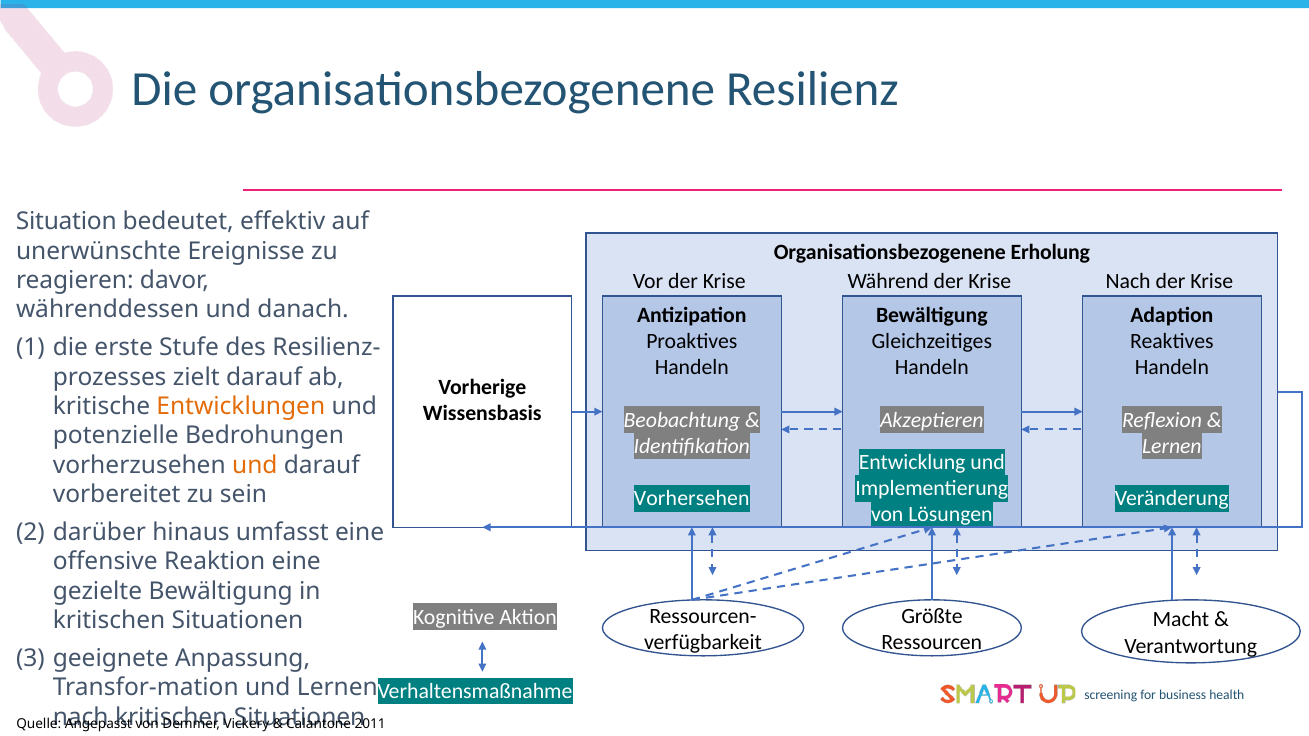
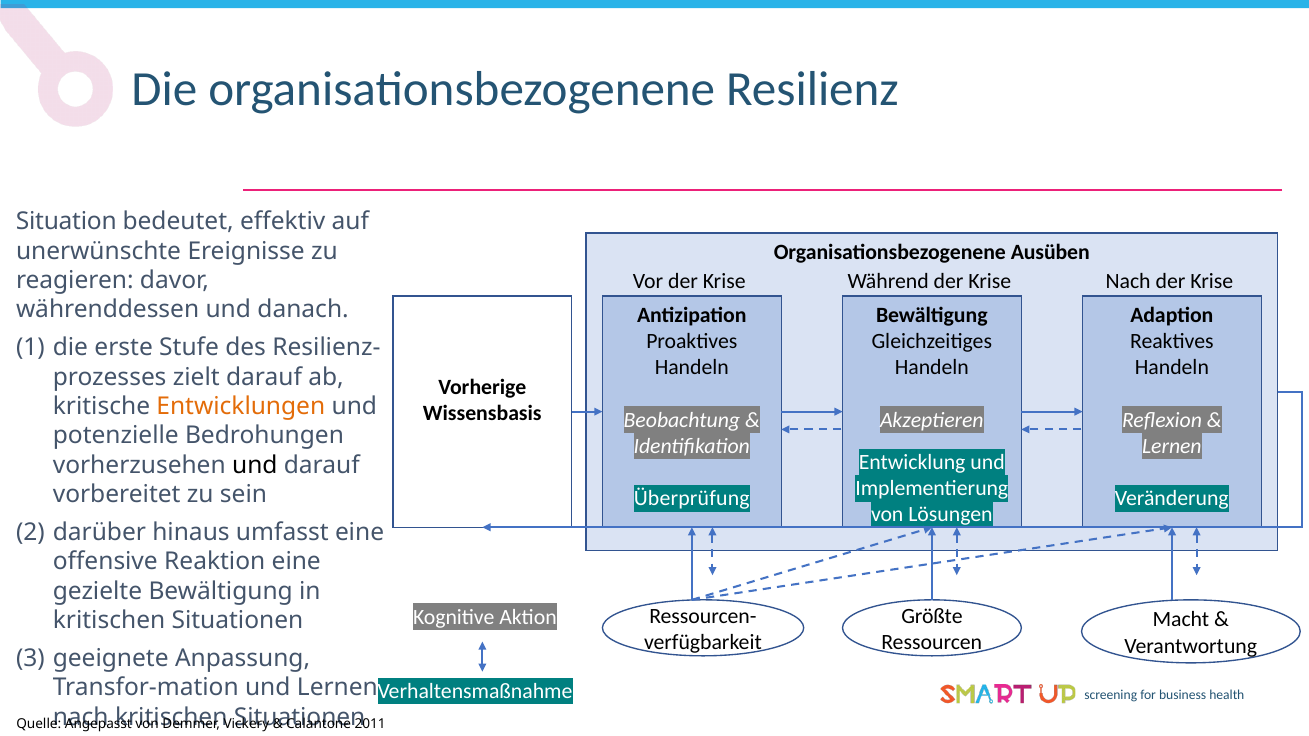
Erholung: Erholung -> Ausüben
und at (255, 465) colour: orange -> black
Vorhersehen: Vorhersehen -> Überprüfung
